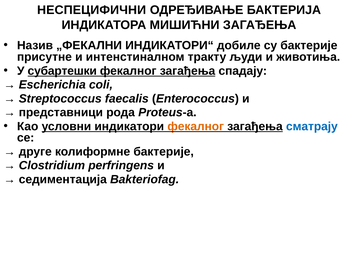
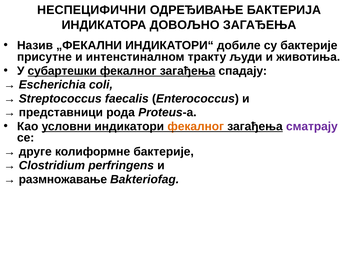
МИШИЋНИ: МИШИЋНИ -> ДОВОЉНО
сматрају colour: blue -> purple
седиментација: седиментација -> размножавање
